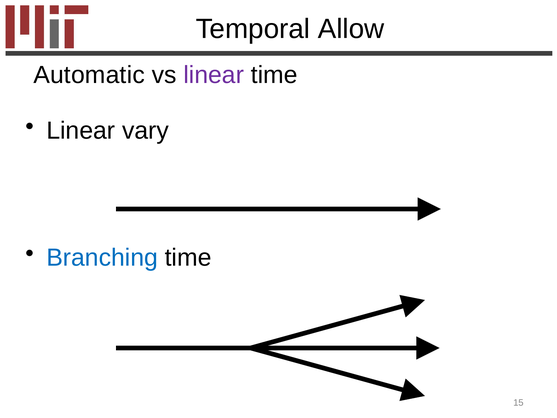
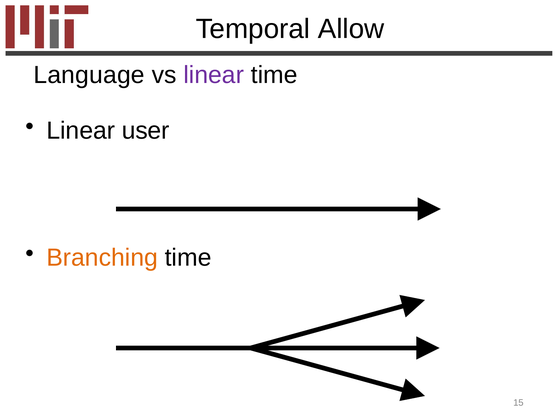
Automatic: Automatic -> Language
vary: vary -> user
Branching colour: blue -> orange
